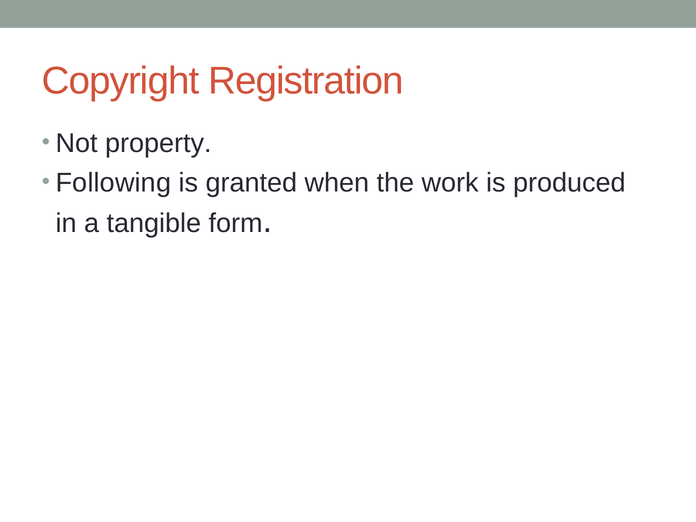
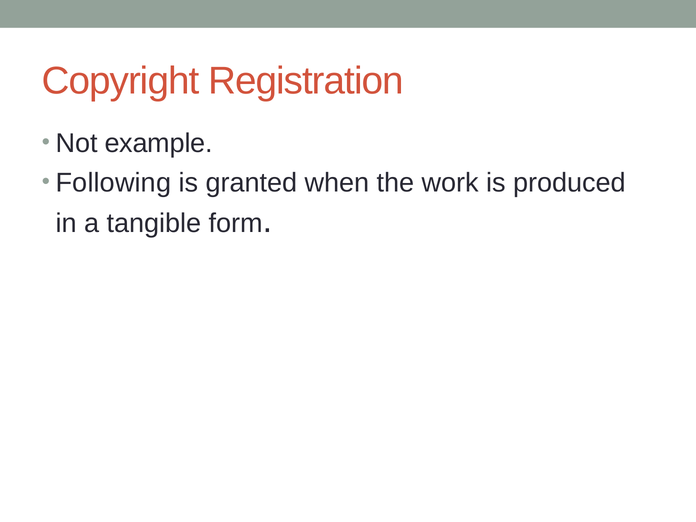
property: property -> example
